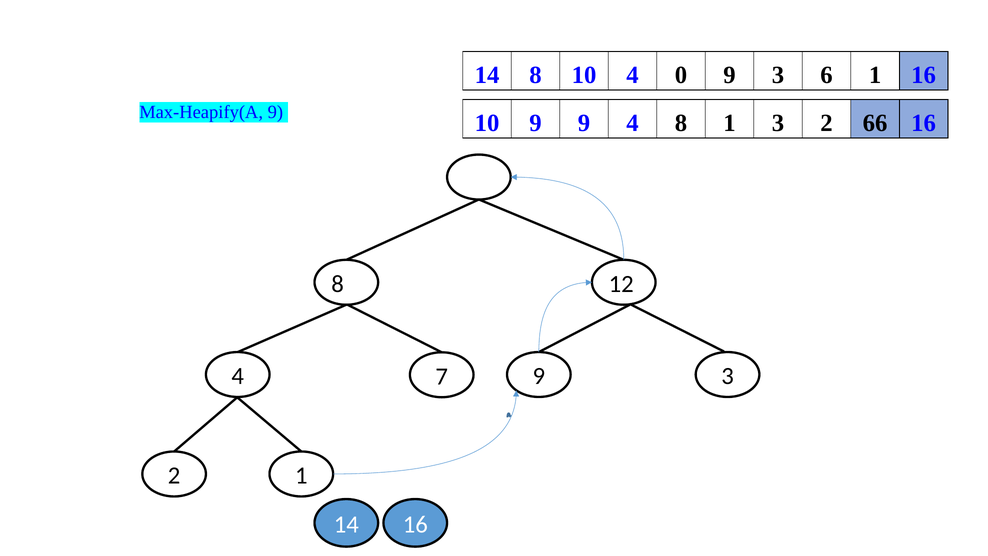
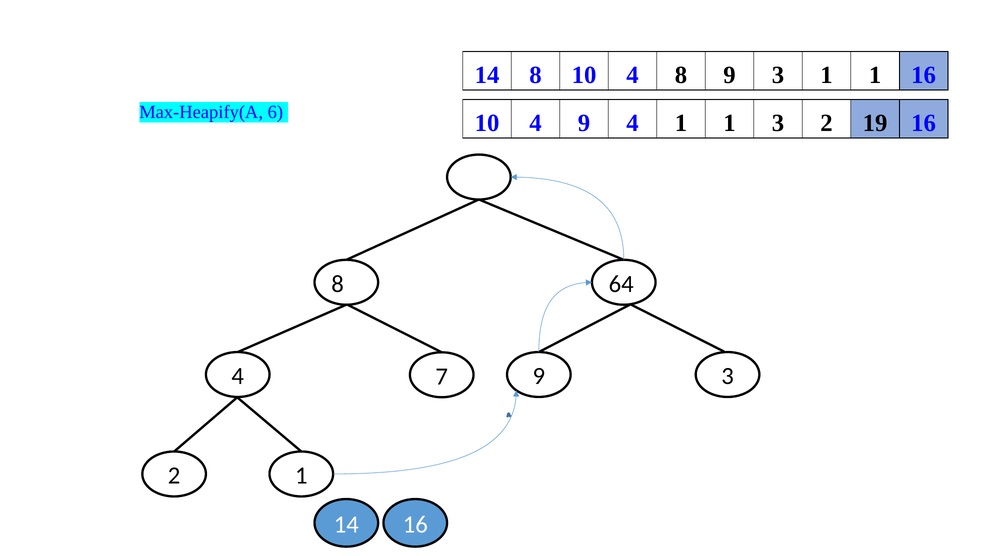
4 0: 0 -> 8
3 6: 6 -> 1
Max-Heapify(A 9: 9 -> 6
9 at (536, 123): 9 -> 4
4 8: 8 -> 1
66: 66 -> 19
12: 12 -> 64
